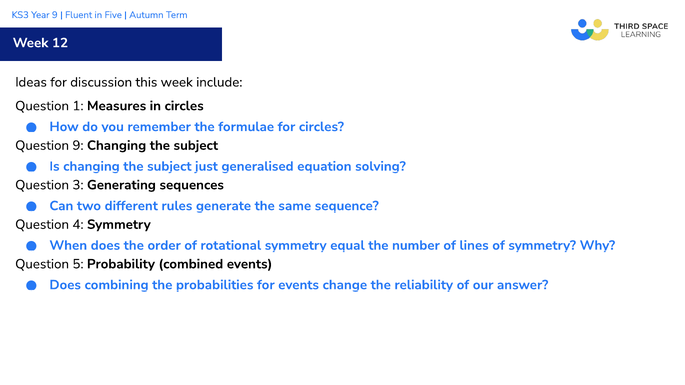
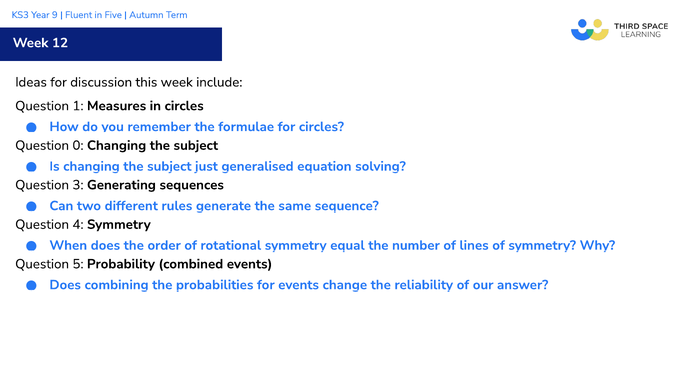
Question 9: 9 -> 0
